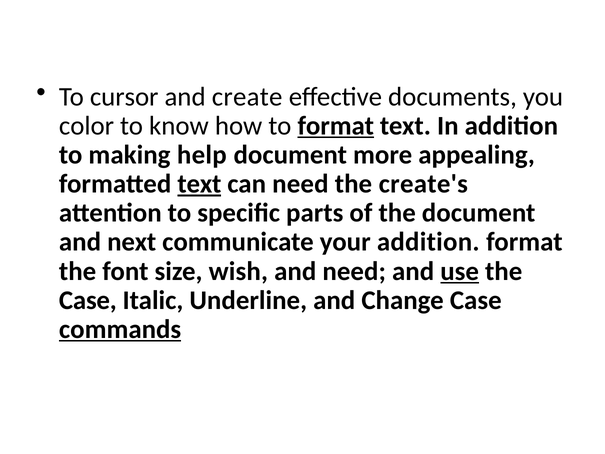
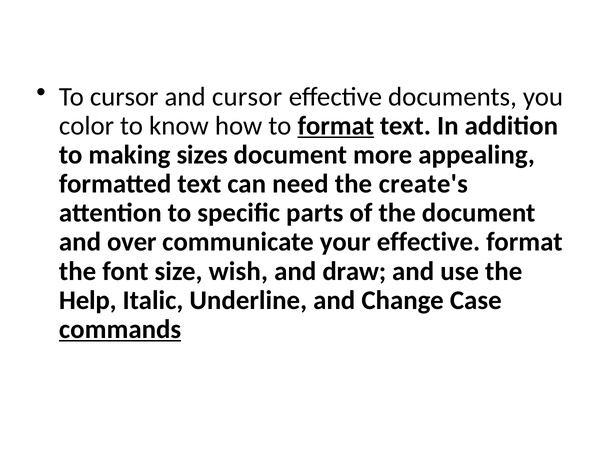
and create: create -> cursor
help: help -> sizes
text at (199, 184) underline: present -> none
next: next -> over
your addition: addition -> effective
and need: need -> draw
use underline: present -> none
Case at (88, 300): Case -> Help
